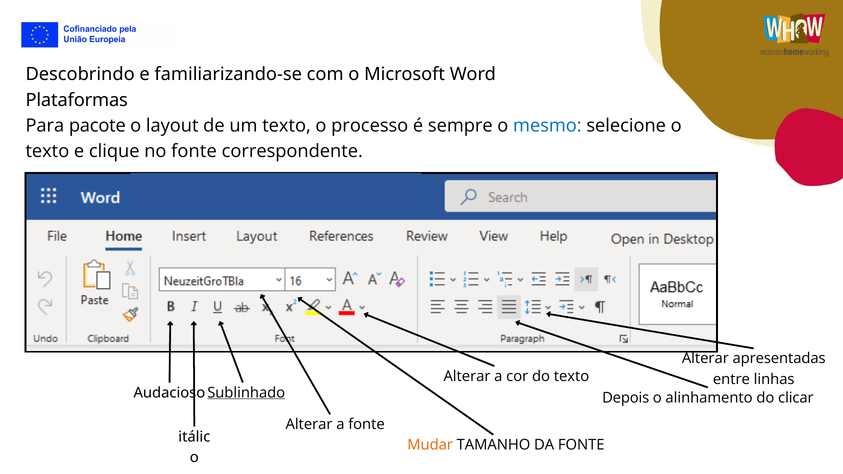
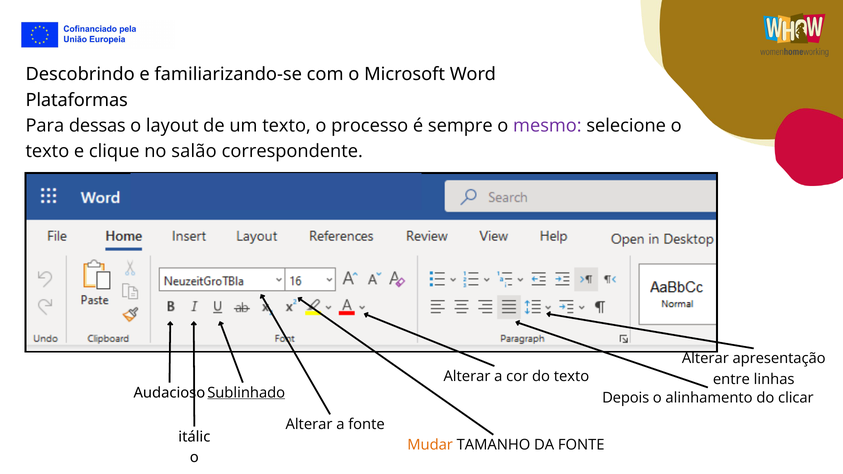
pacote: pacote -> dessas
mesmo colour: blue -> purple
no fonte: fonte -> salão
apresentadas: apresentadas -> apresentação
